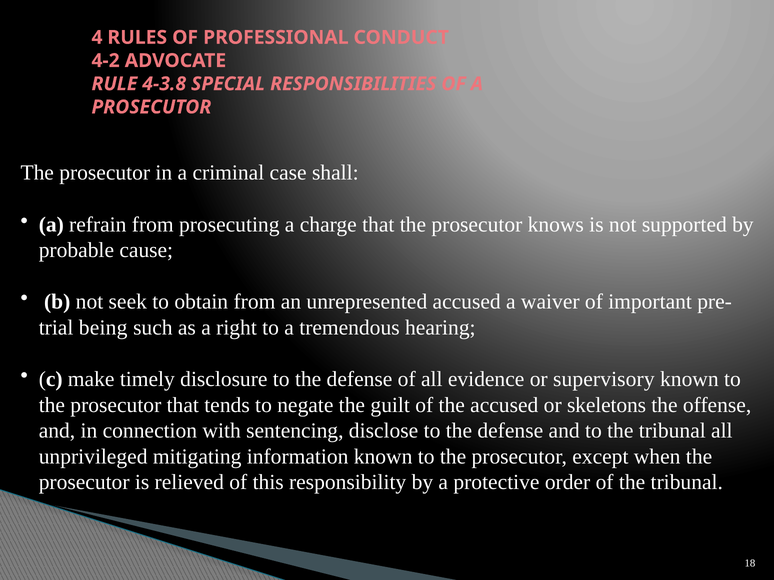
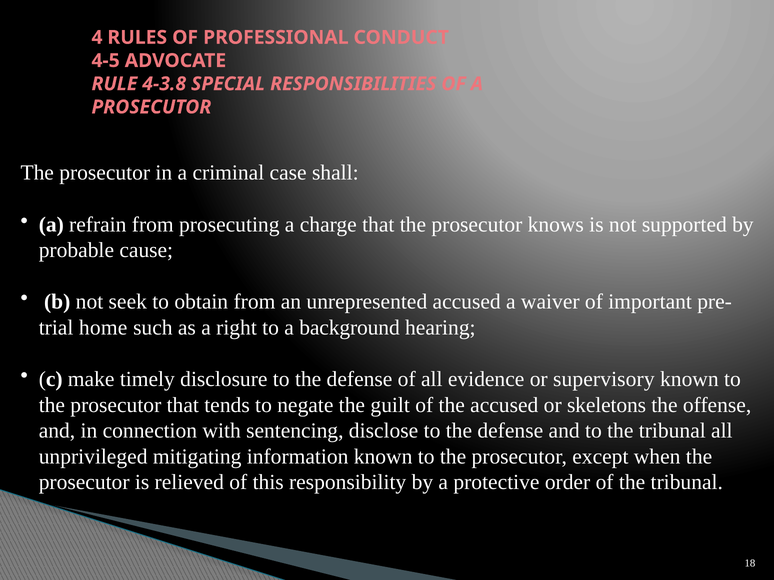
4-2: 4-2 -> 4-5
being: being -> home
tremendous: tremendous -> background
